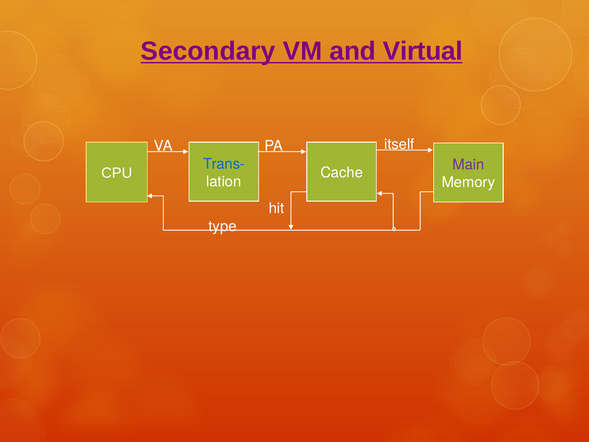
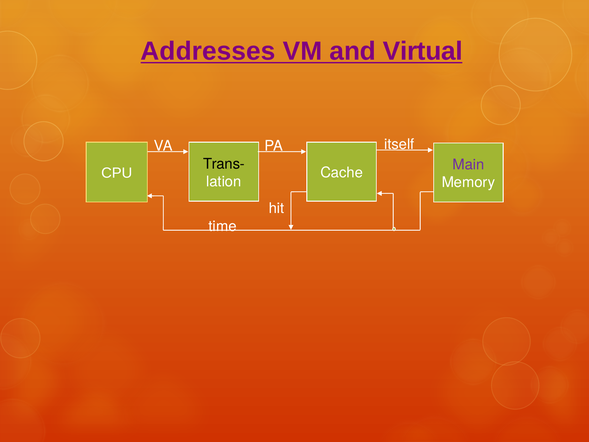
Secondary: Secondary -> Addresses
Trans- colour: blue -> black
type: type -> time
